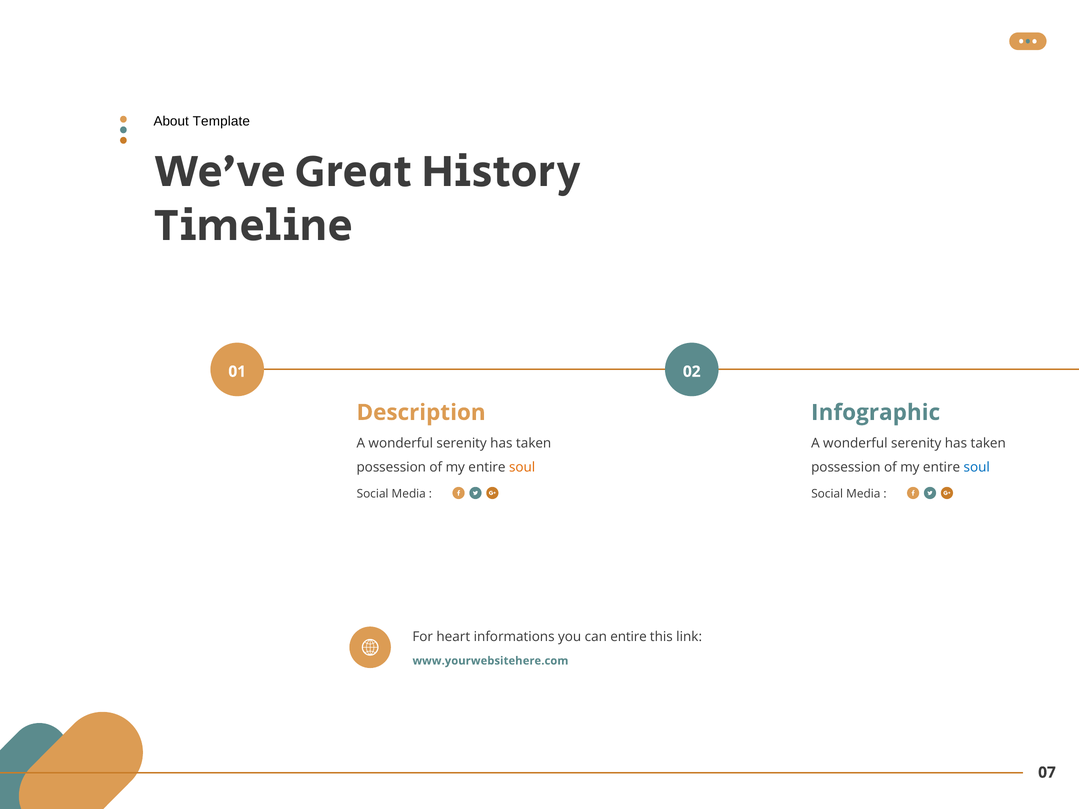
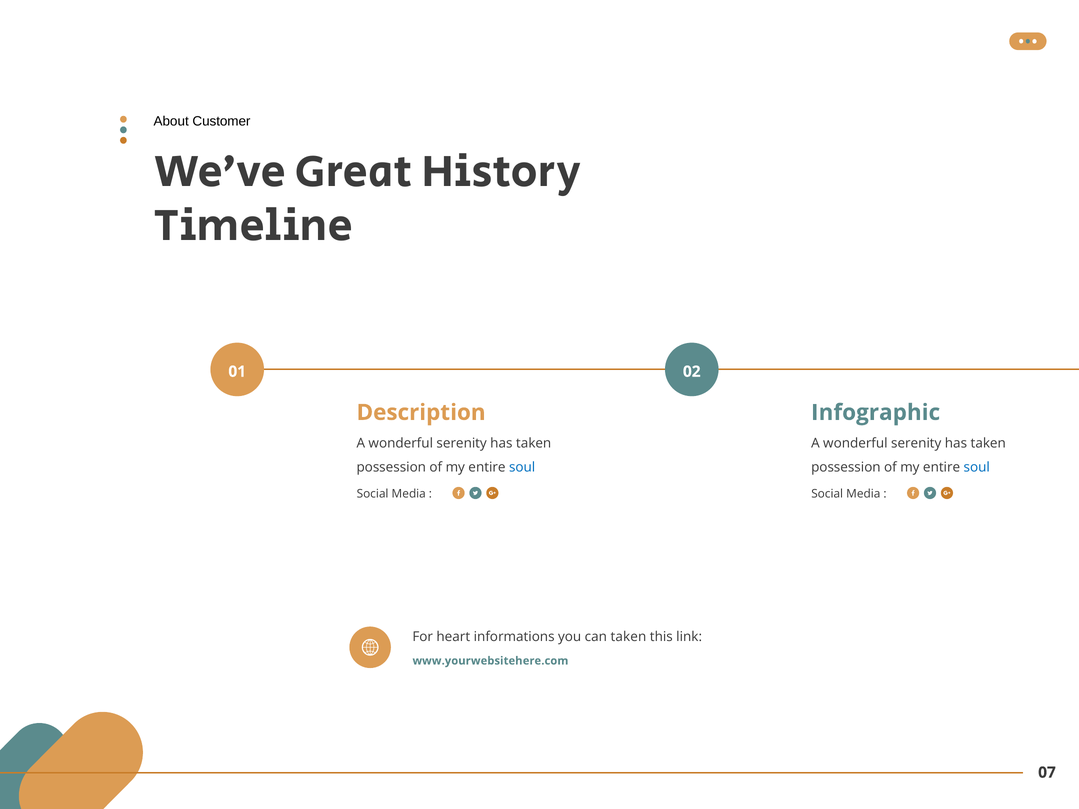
Template: Template -> Customer
soul at (522, 468) colour: orange -> blue
can entire: entire -> taken
